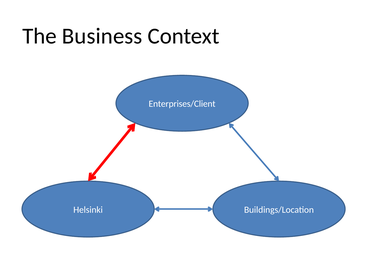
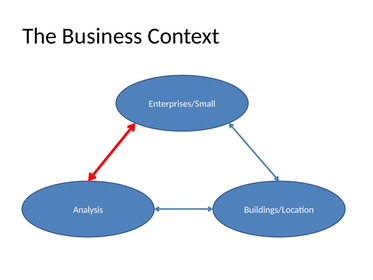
Enterprises/Client: Enterprises/Client -> Enterprises/Small
Helsinki: Helsinki -> Analysis
